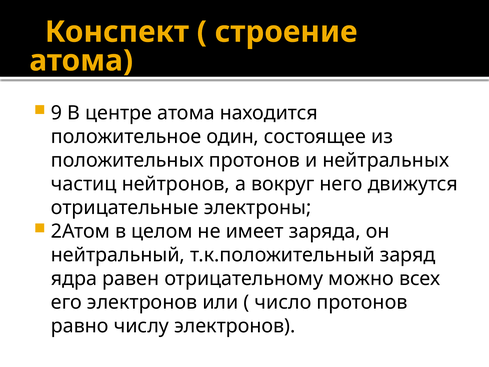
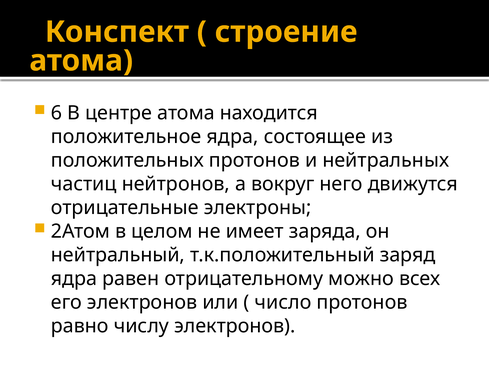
9: 9 -> 6
положительное один: один -> ядра
